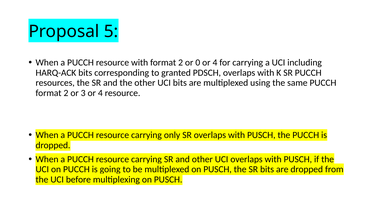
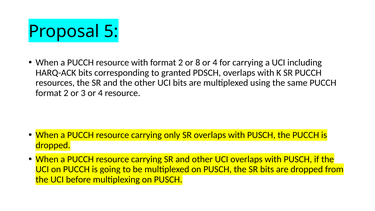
0: 0 -> 8
